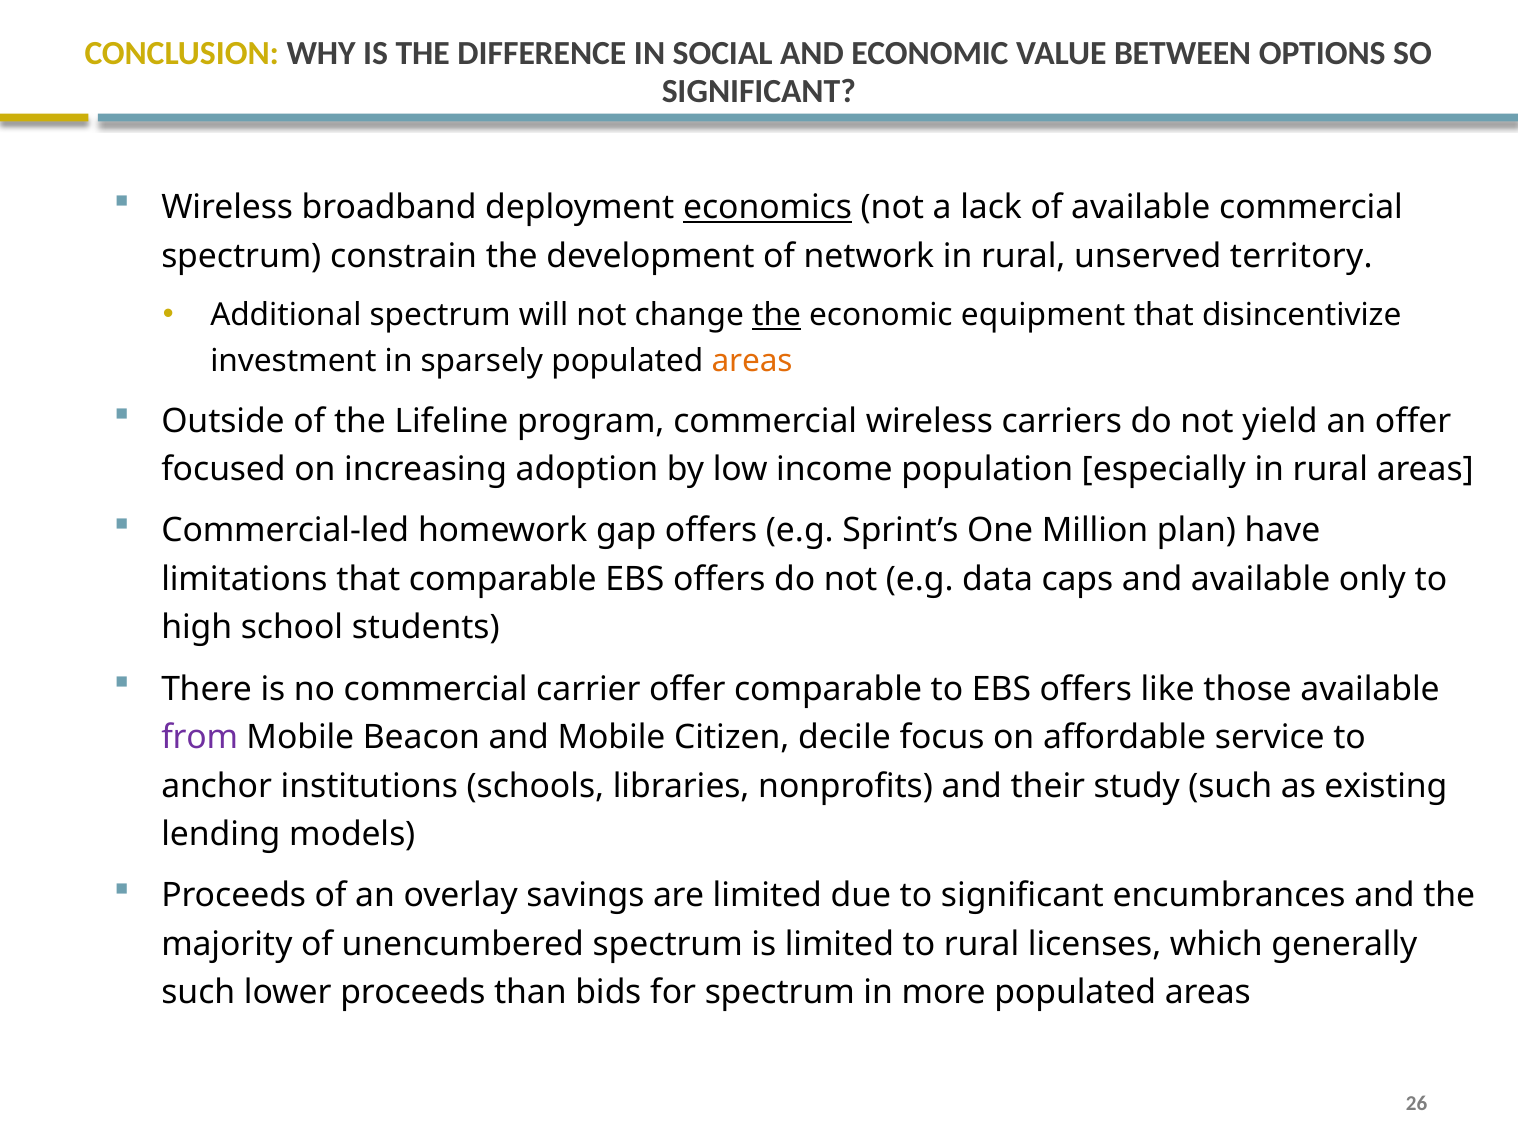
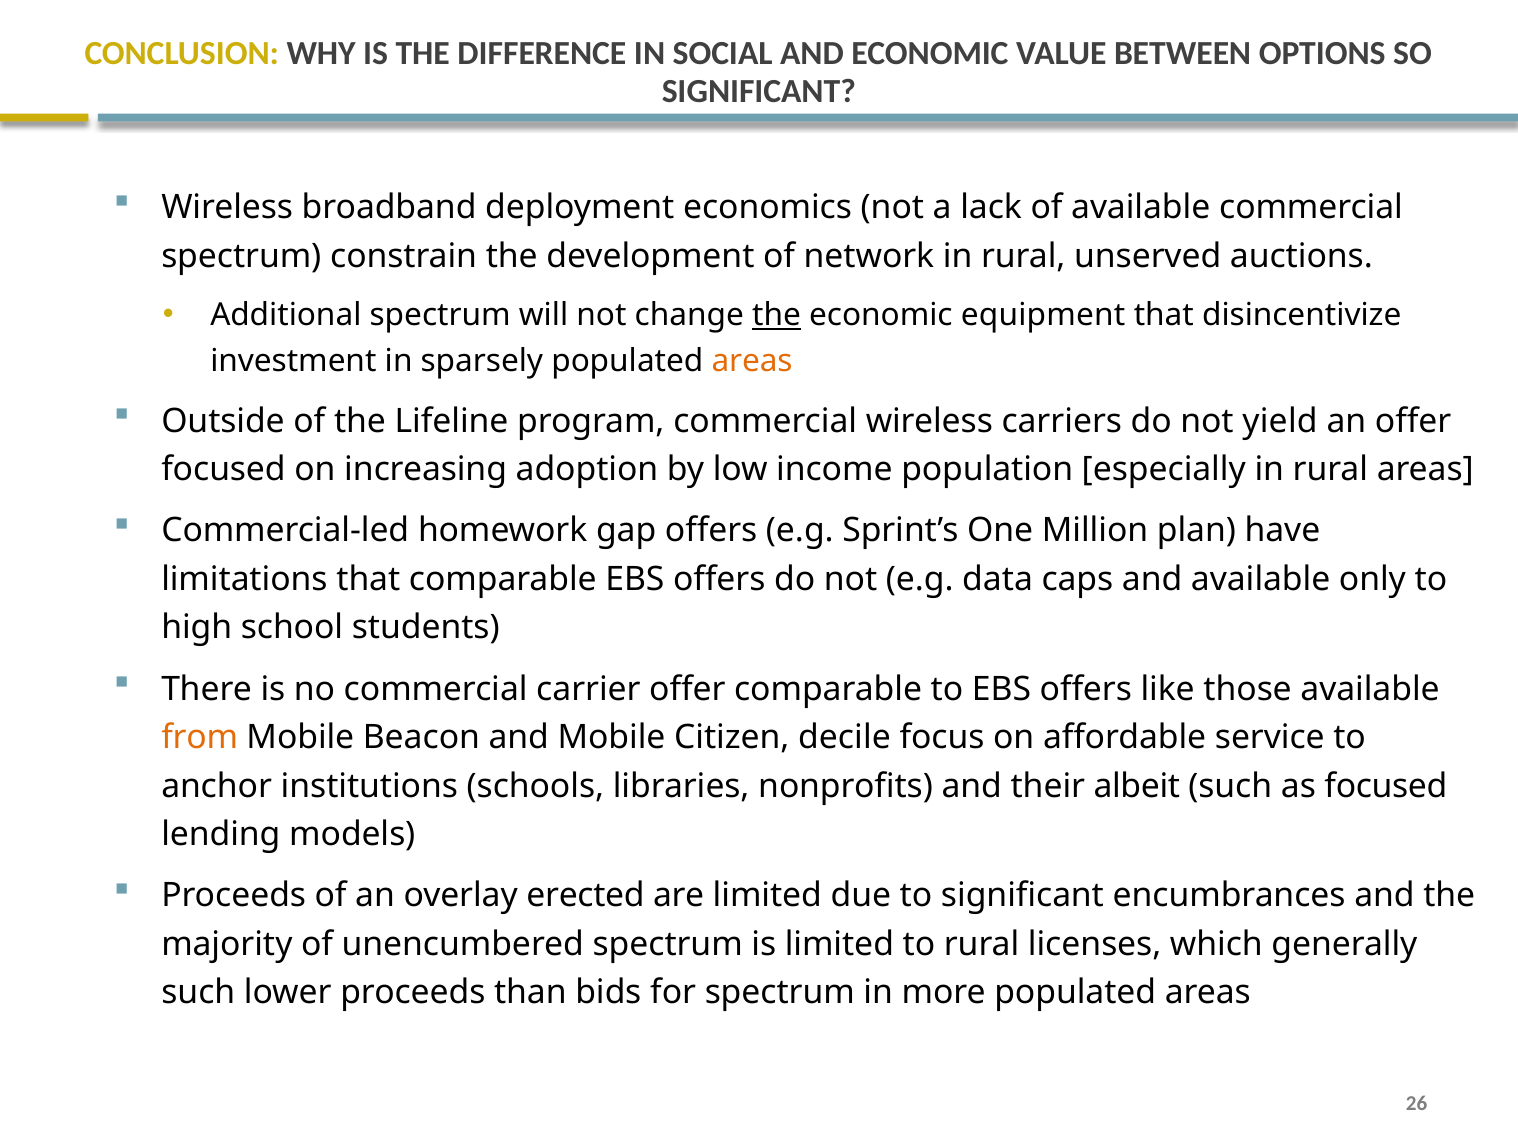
economics underline: present -> none
territory: territory -> auctions
from colour: purple -> orange
study: study -> albeit
as existing: existing -> focused
savings: savings -> erected
